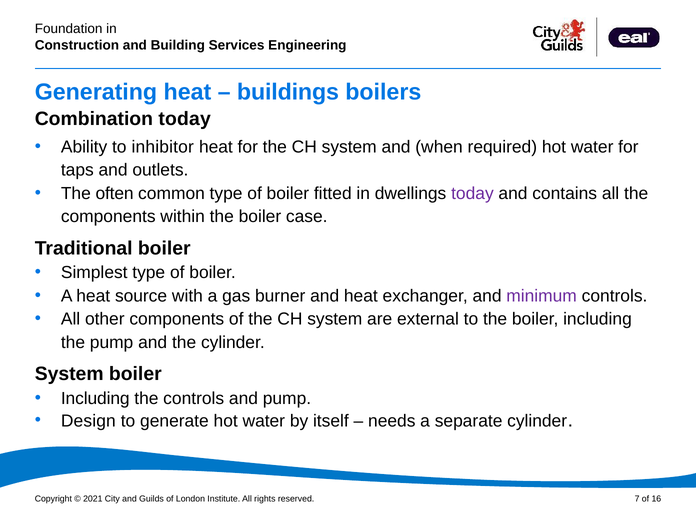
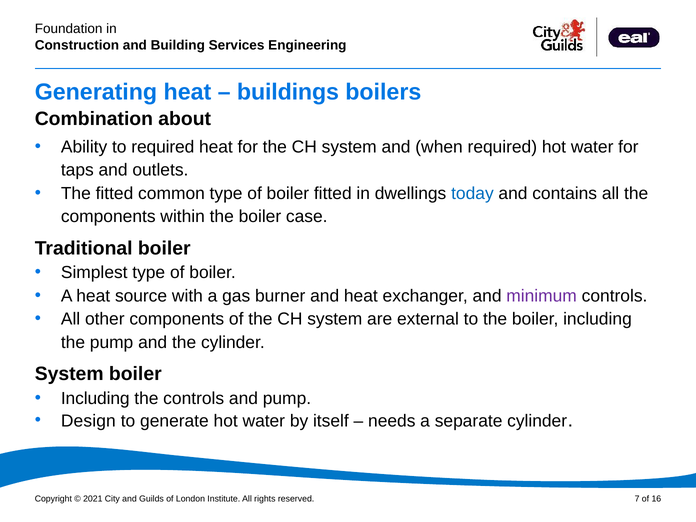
Combination today: today -> about
to inhibitor: inhibitor -> required
The often: often -> fitted
today at (472, 193) colour: purple -> blue
